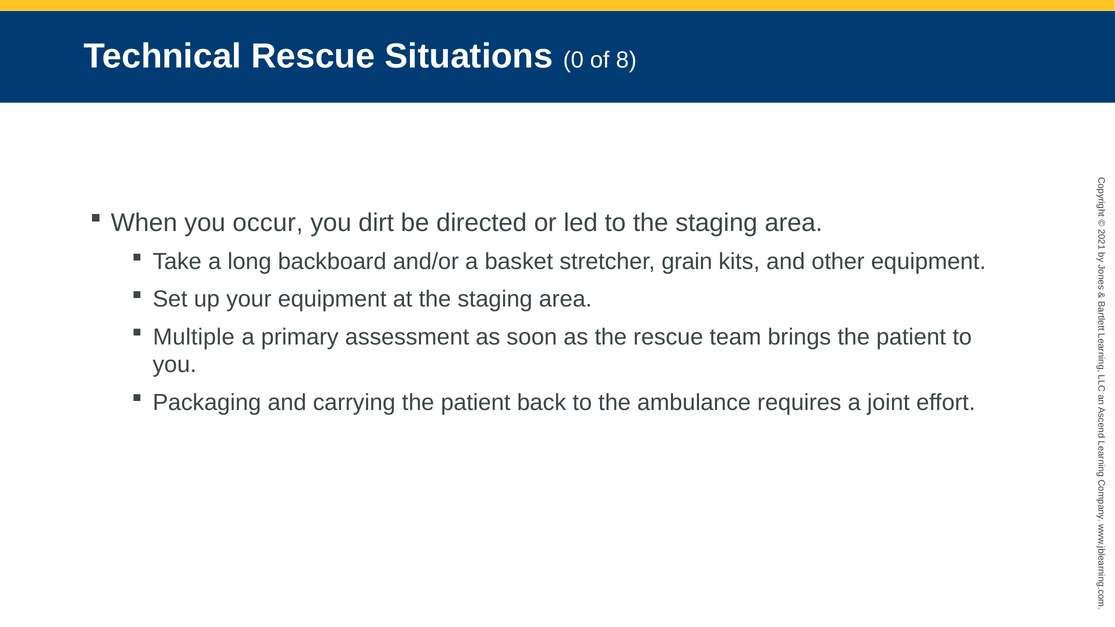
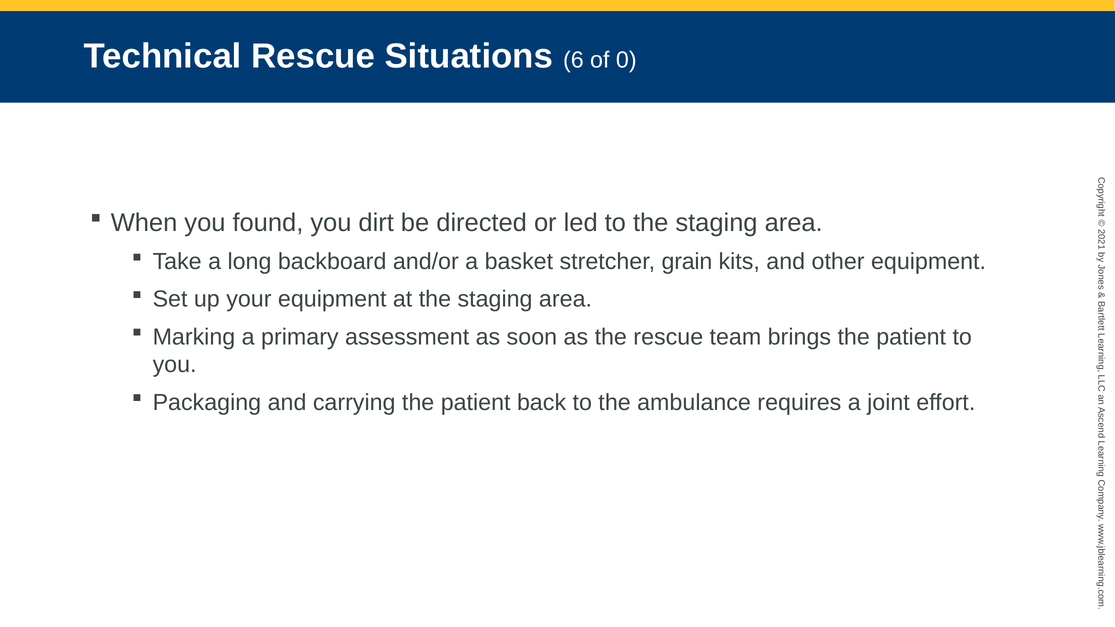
Situations 0: 0 -> 6
of 8: 8 -> 0
occur: occur -> found
Multiple: Multiple -> Marking
